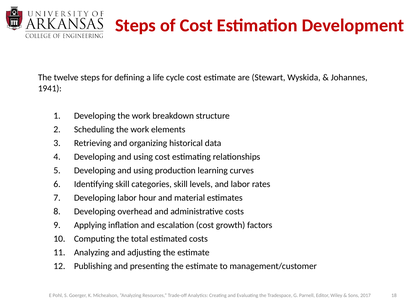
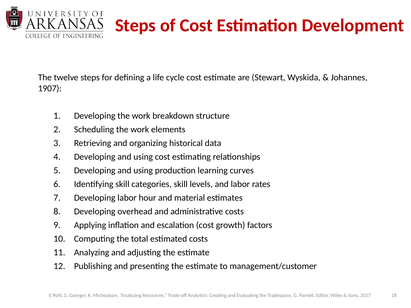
1941: 1941 -> 1907
